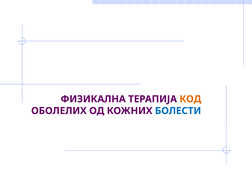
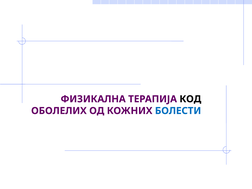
КОД colour: orange -> black
